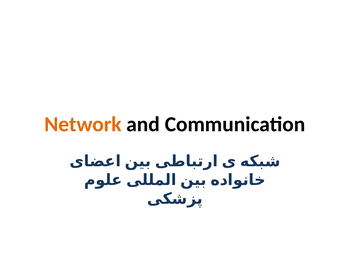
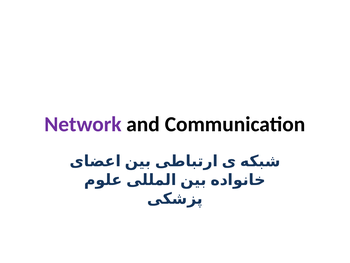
Network colour: orange -> purple
